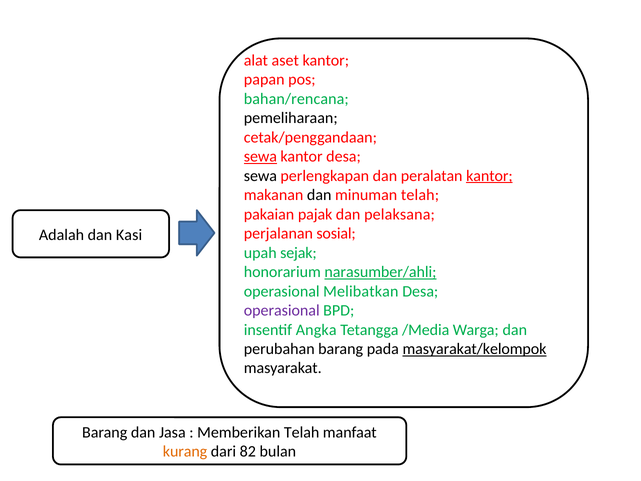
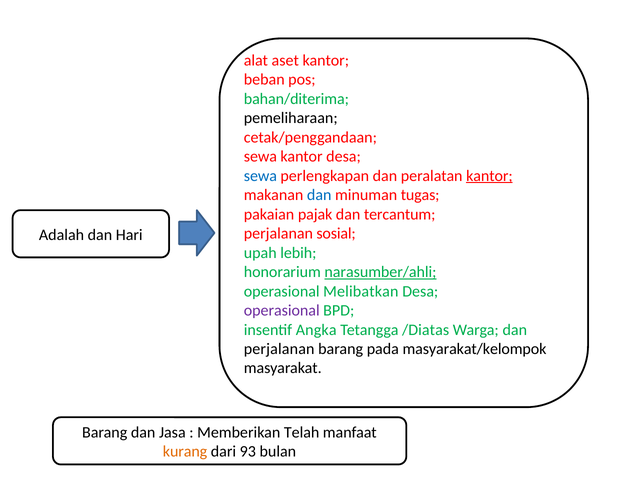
papan: papan -> beban
bahan/rencana: bahan/rencana -> bahan/diterima
sewa at (260, 156) underline: present -> none
sewa at (260, 176) colour: black -> blue
dan at (319, 195) colour: black -> blue
minuman telah: telah -> tugas
pelaksana: pelaksana -> tercantum
Kasi: Kasi -> Hari
sejak: sejak -> lebih
/Media: /Media -> /Diatas
perubahan at (279, 349): perubahan -> perjalanan
masyarakat/kelompok underline: present -> none
82: 82 -> 93
